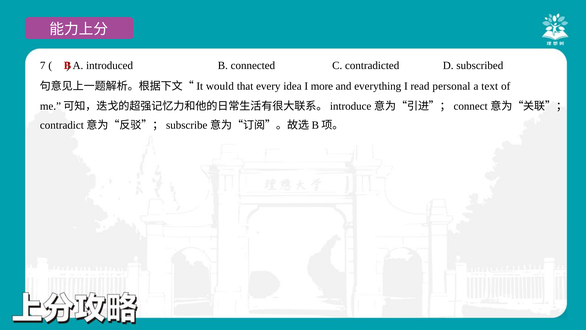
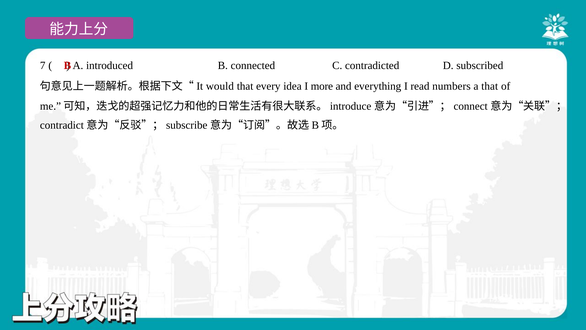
personal: personal -> numbers
a text: text -> that
